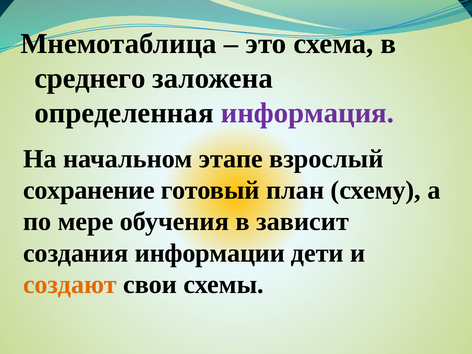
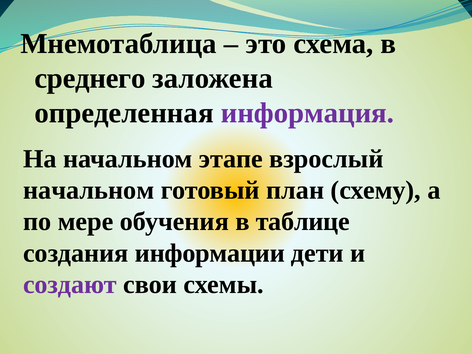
сохранение at (89, 190): сохранение -> начальном
зависит: зависит -> таблице
создают colour: orange -> purple
